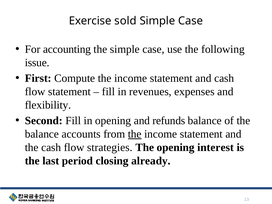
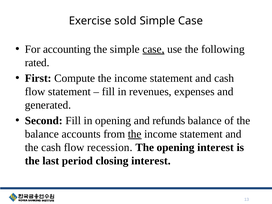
case at (153, 49) underline: none -> present
issue: issue -> rated
flexibility: flexibility -> generated
strategies: strategies -> recession
closing already: already -> interest
